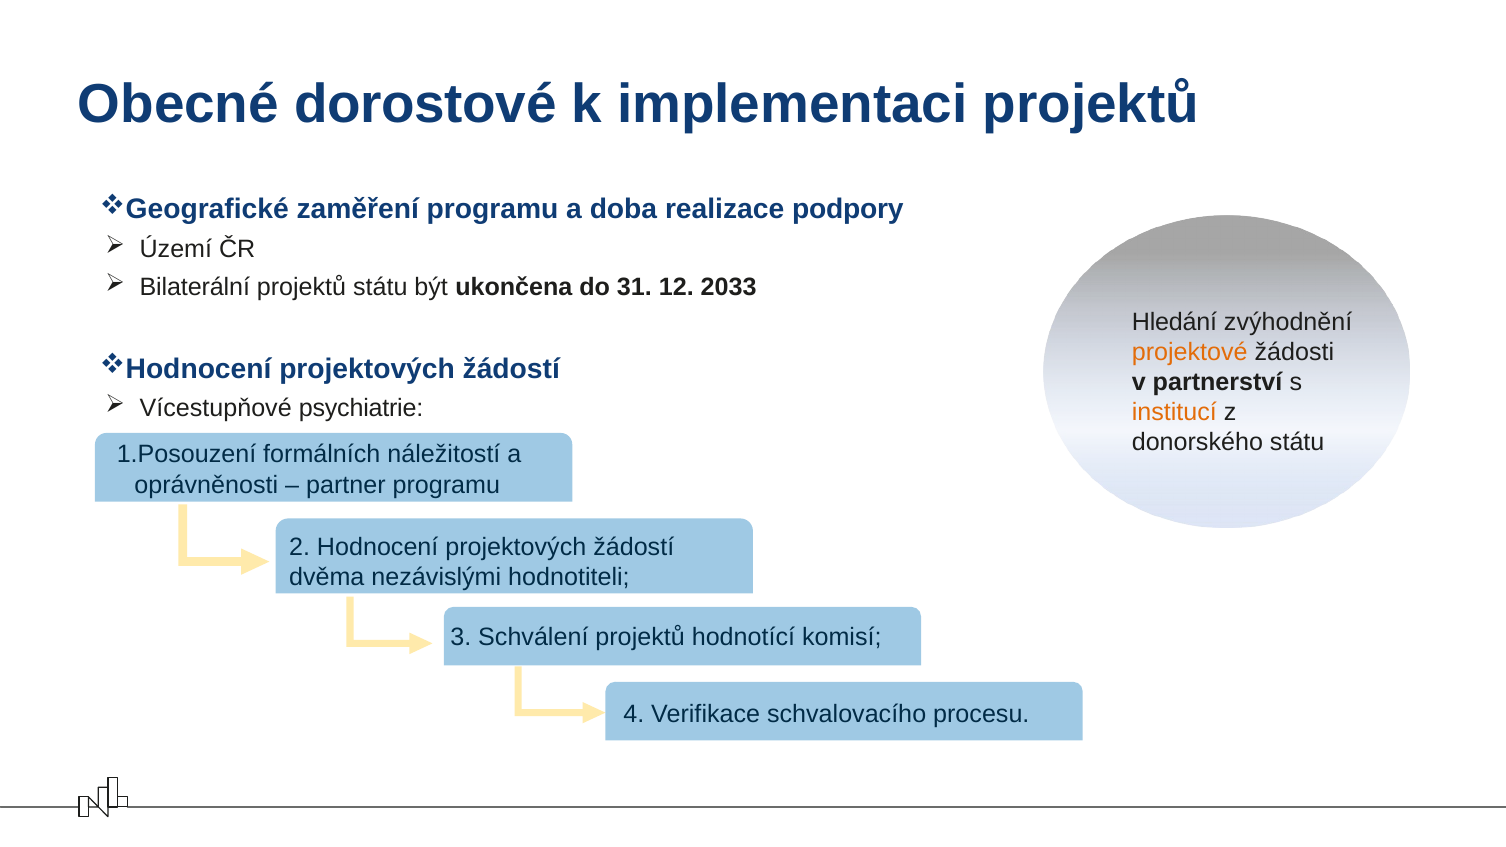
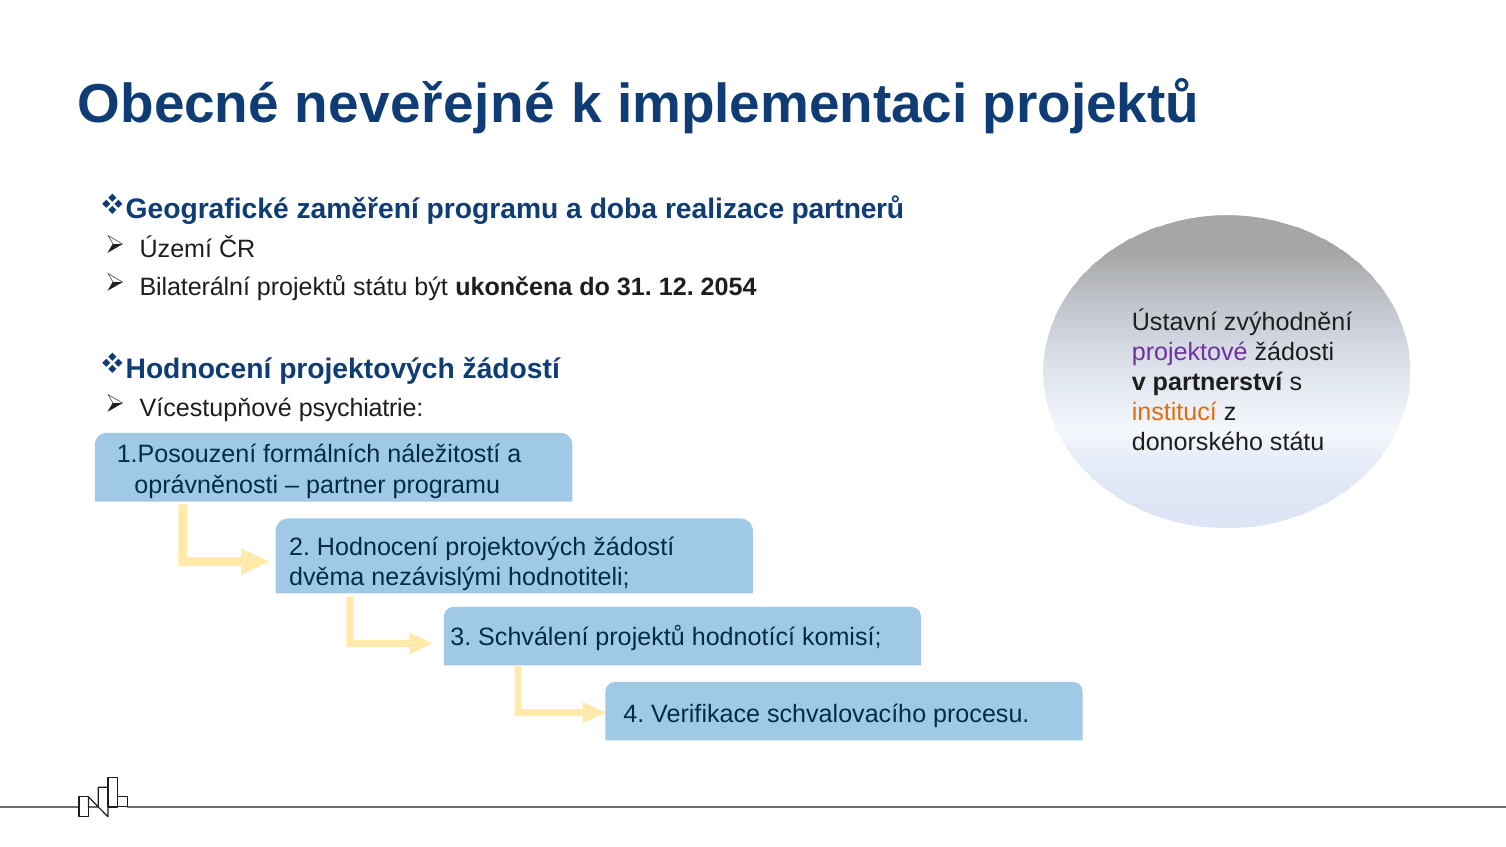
dorostové: dorostové -> neveřejné
podpory: podpory -> partnerů
2033: 2033 -> 2054
Hledání: Hledání -> Ústavní
projektové colour: orange -> purple
